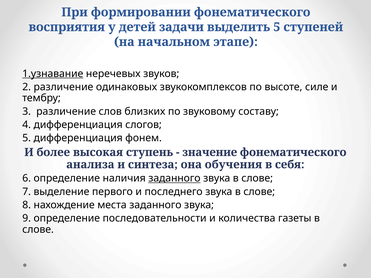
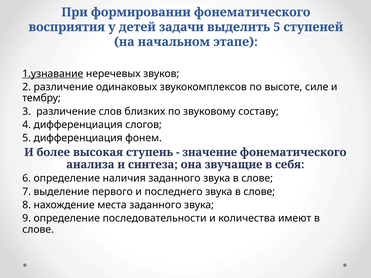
обучения: обучения -> звучащие
заданного at (174, 178) underline: present -> none
газеты: газеты -> имеют
